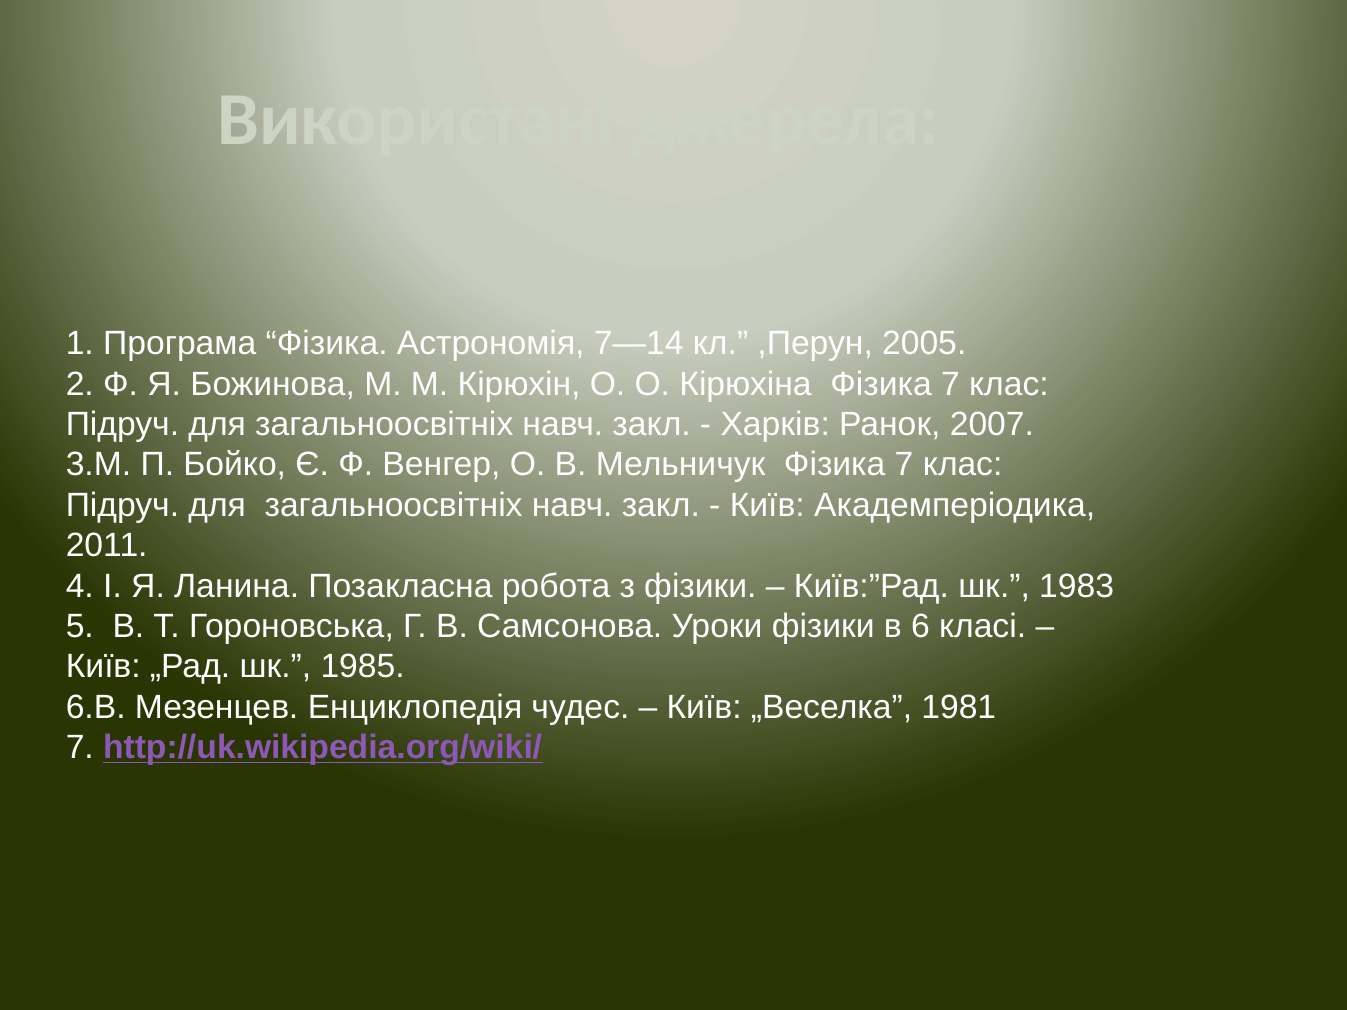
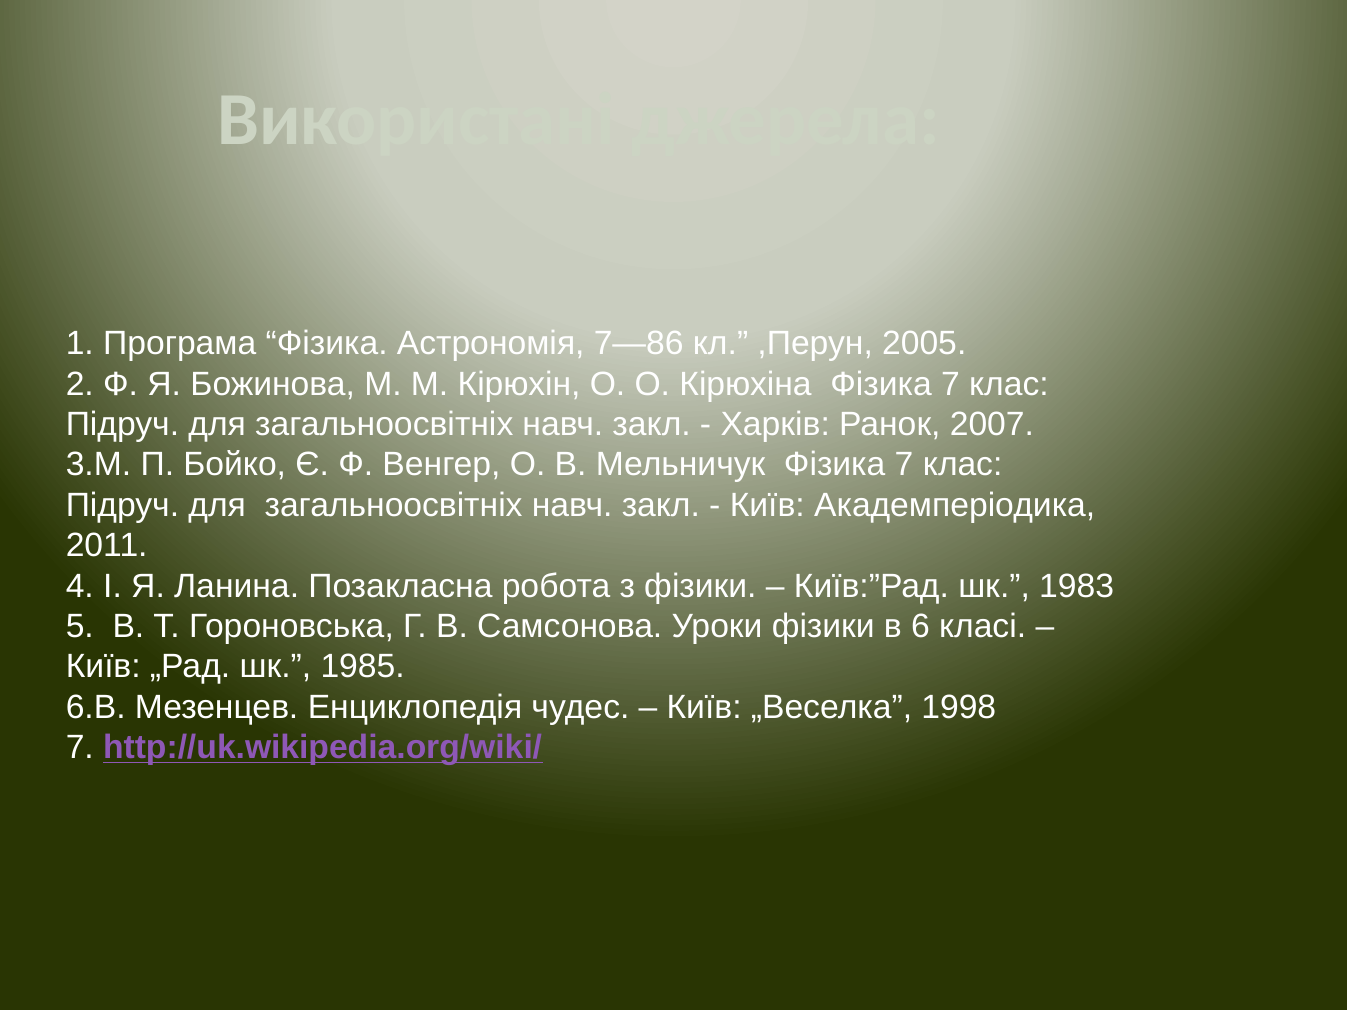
7—14: 7—14 -> 7—86
1981: 1981 -> 1998
